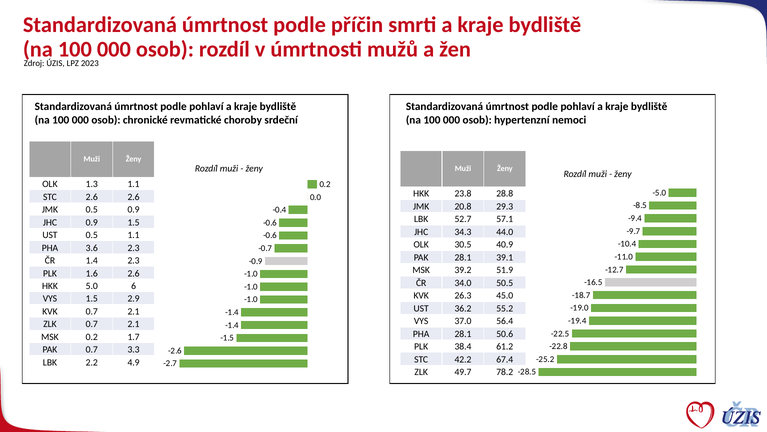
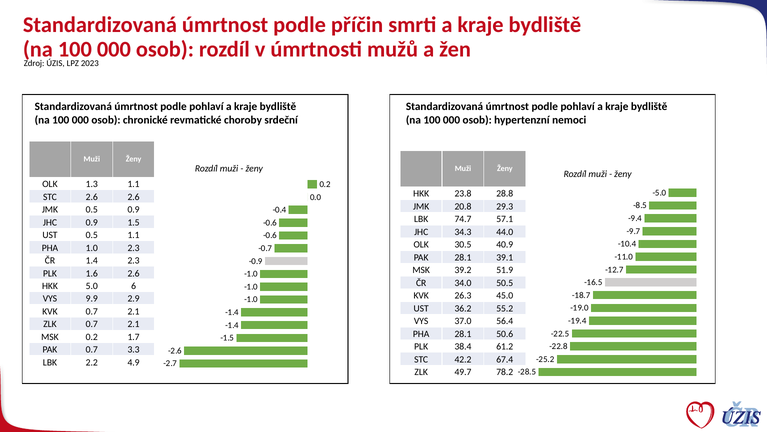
52.7: 52.7 -> 74.7
3.6: 3.6 -> 1.0
VYS 1.5: 1.5 -> 9.9
